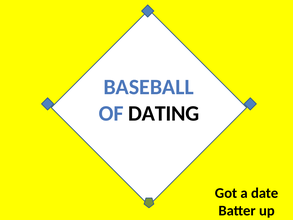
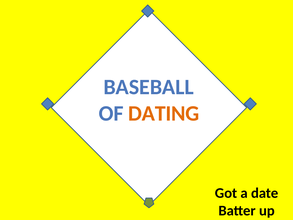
DATING colour: black -> orange
